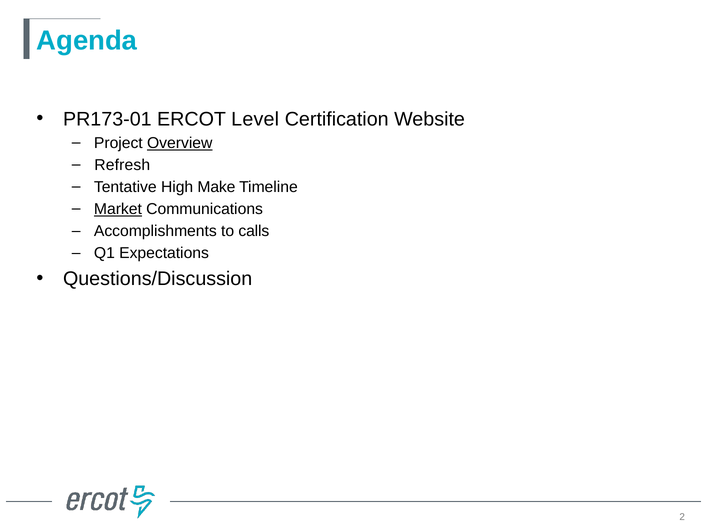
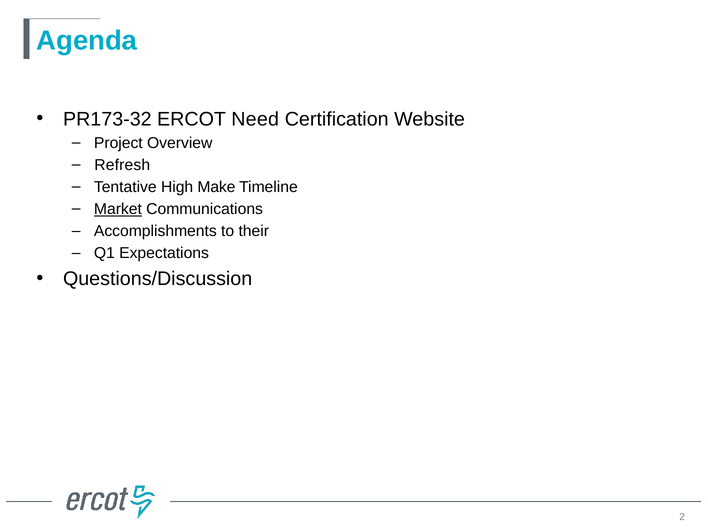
PR173-01: PR173-01 -> PR173-32
Level: Level -> Need
Overview underline: present -> none
calls: calls -> their
